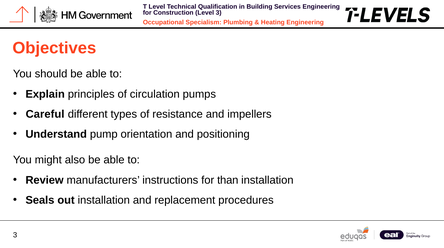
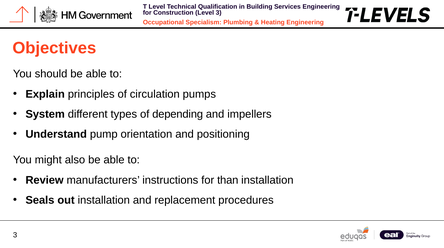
Careful: Careful -> System
resistance: resistance -> depending
